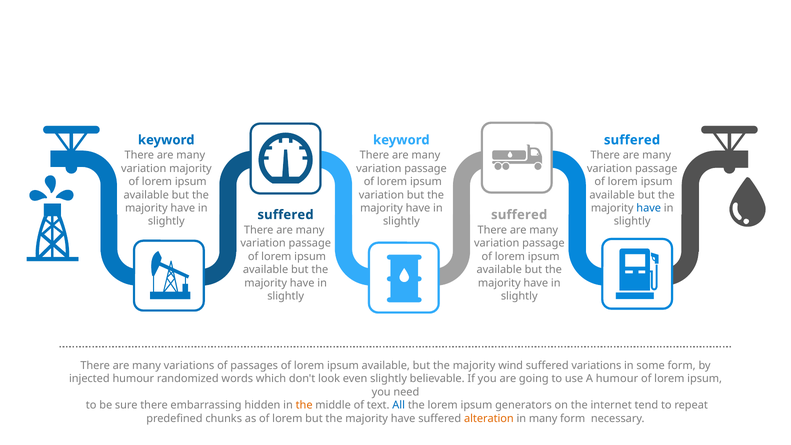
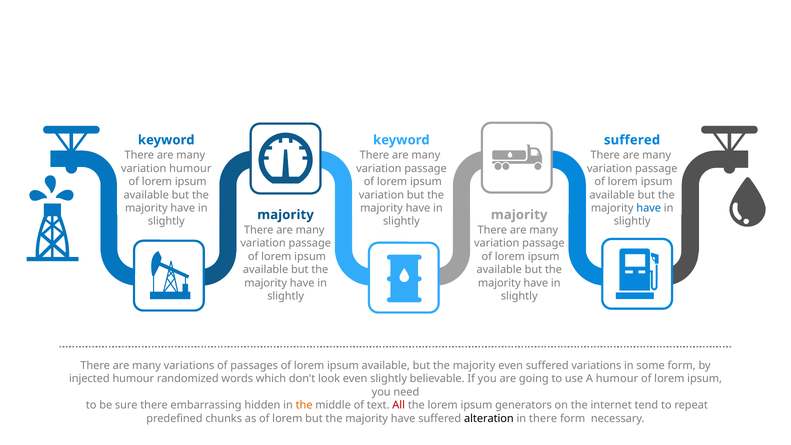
variation majority: majority -> humour
suffered at (286, 215): suffered -> majority
suffered at (519, 215): suffered -> majority
majority wind: wind -> even
All colour: blue -> red
alteration colour: orange -> black
in many: many -> there
